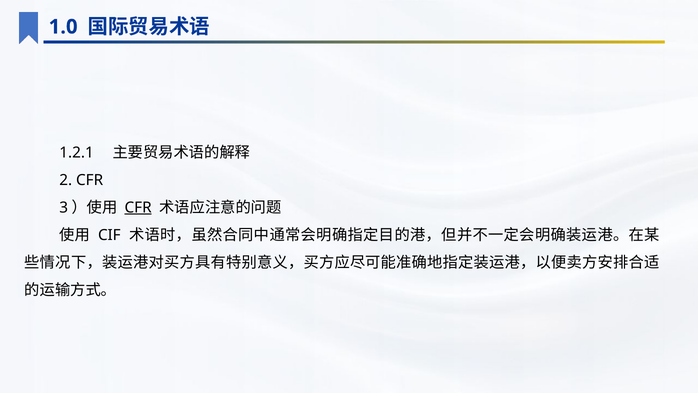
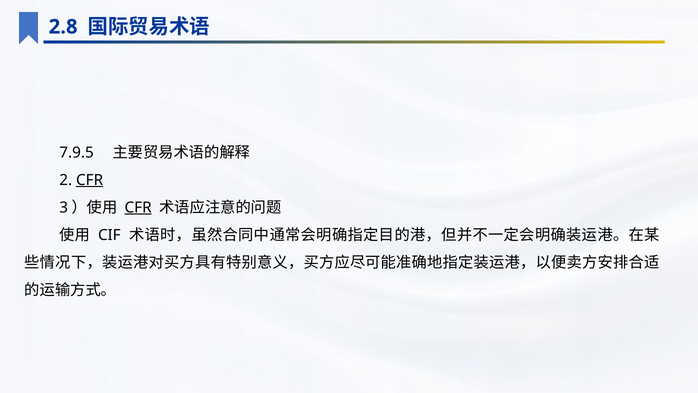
1.0: 1.0 -> 2.8
1.2.1: 1.2.1 -> 7.9.5
CFR at (90, 180) underline: none -> present
